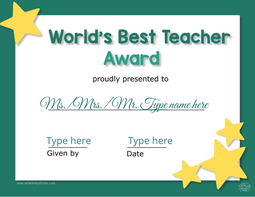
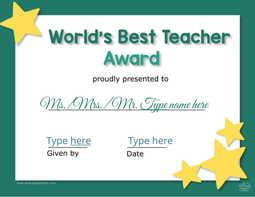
here at (81, 141) underline: none -> present
